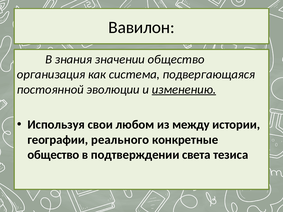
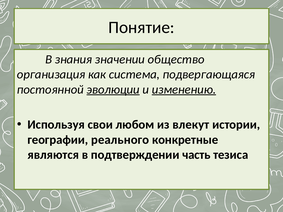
Вавилон: Вавилон -> Понятие
эволюции underline: none -> present
между: между -> влекут
общество at (53, 155): общество -> являются
света: света -> часть
